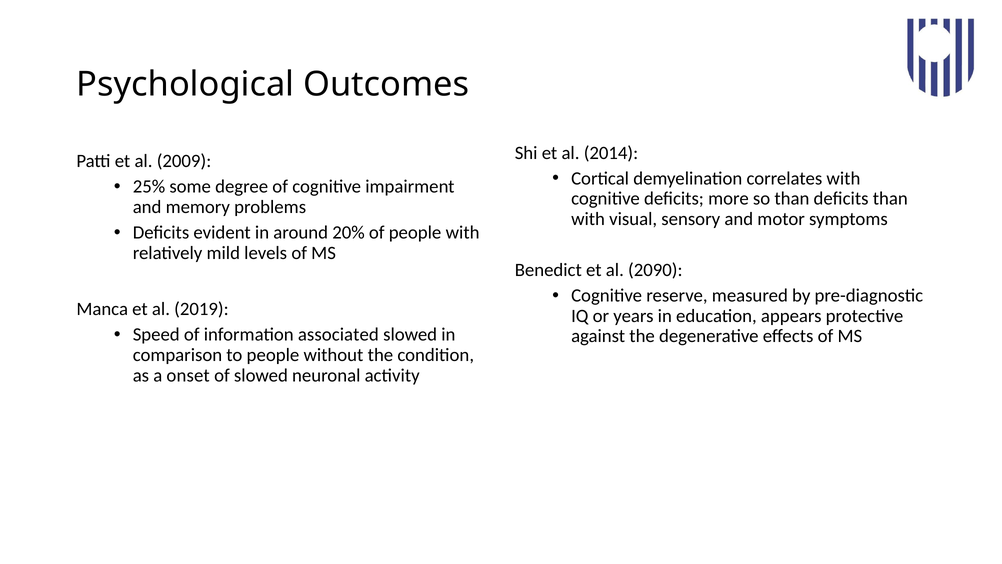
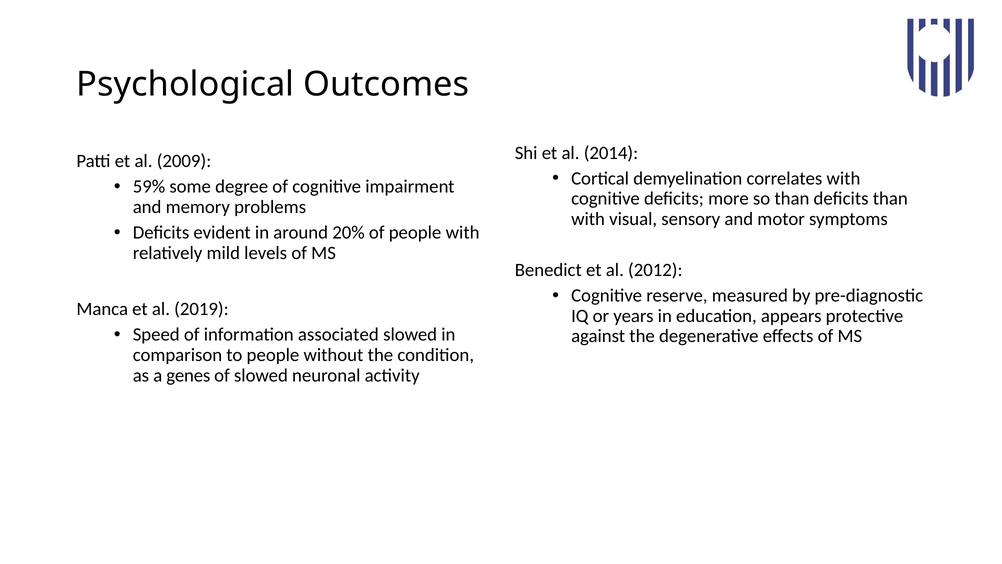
25%: 25% -> 59%
2090: 2090 -> 2012
onset: onset -> genes
